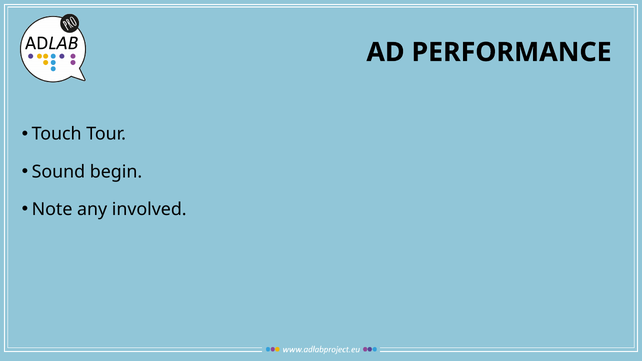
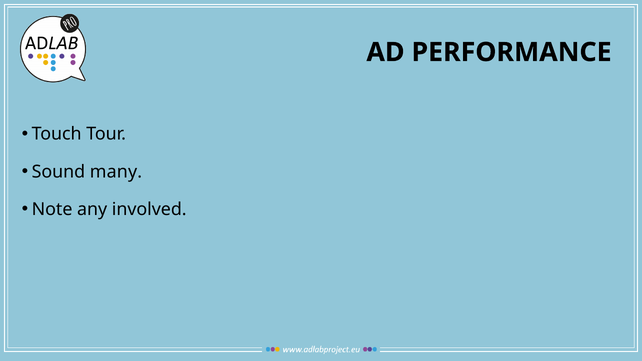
begin: begin -> many
